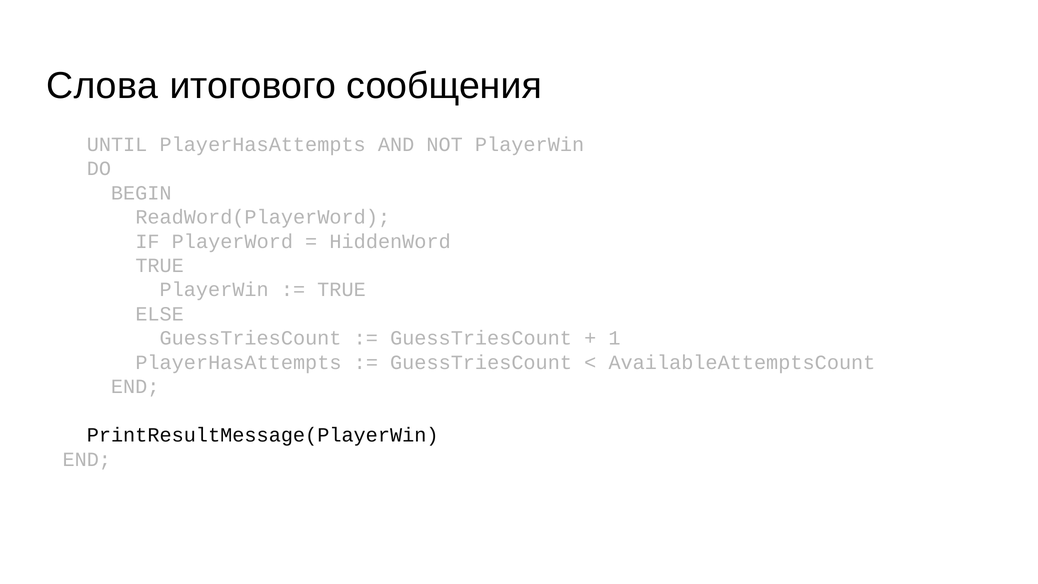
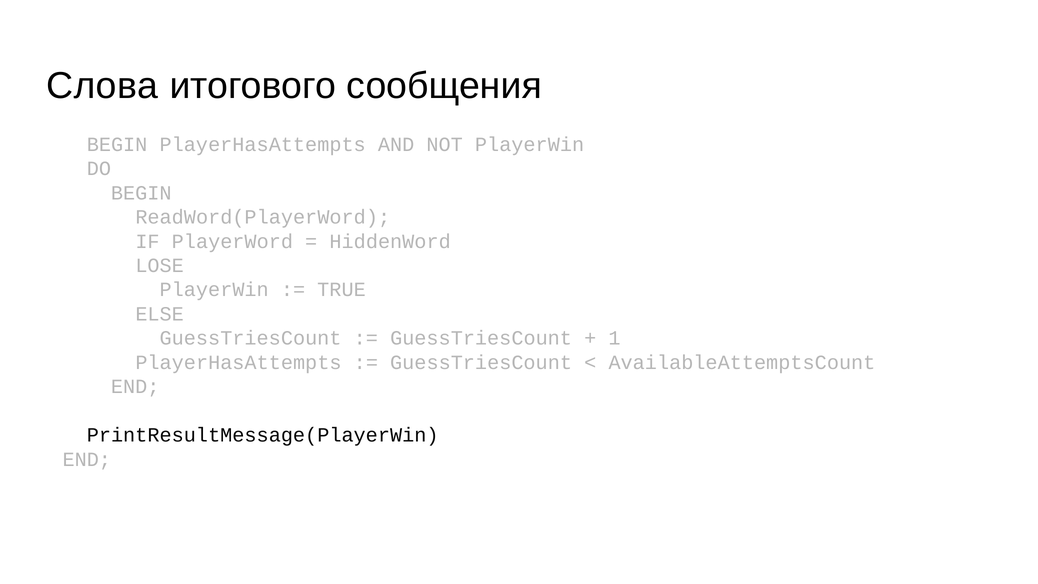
UNTIL at (117, 144): UNTIL -> BEGIN
TRUE at (160, 266): TRUE -> LOSE
